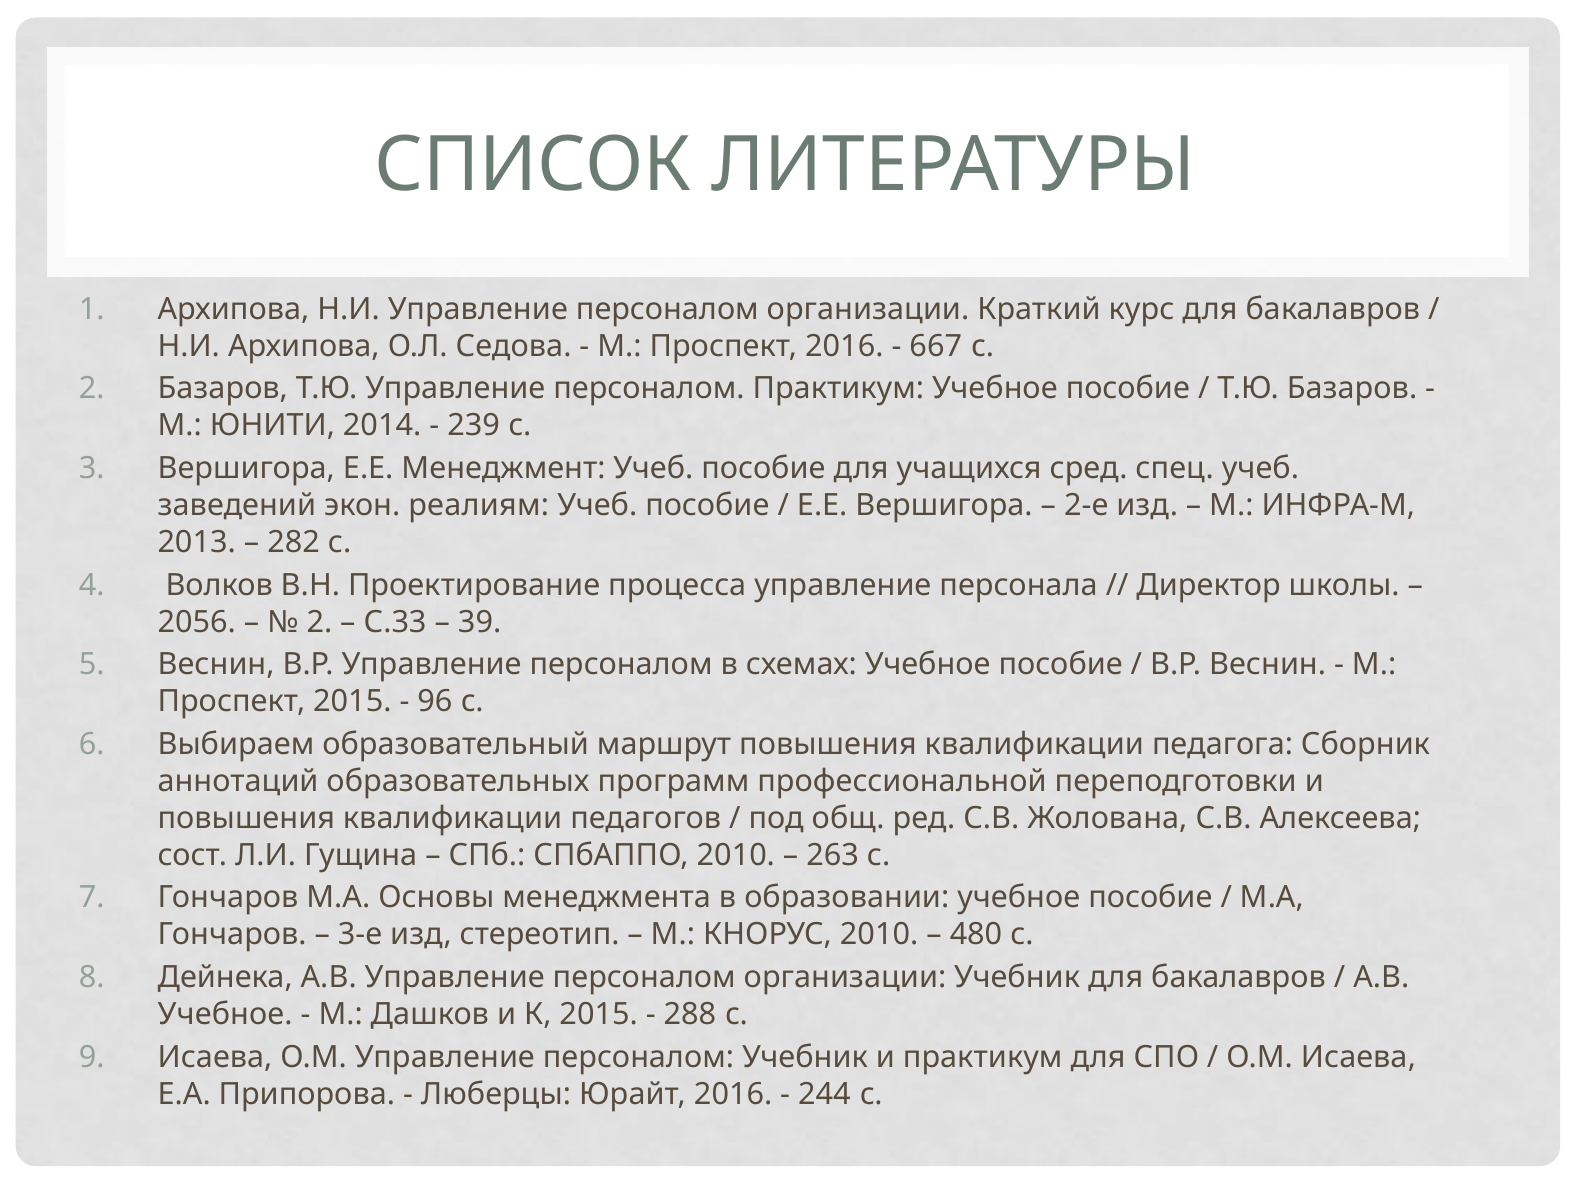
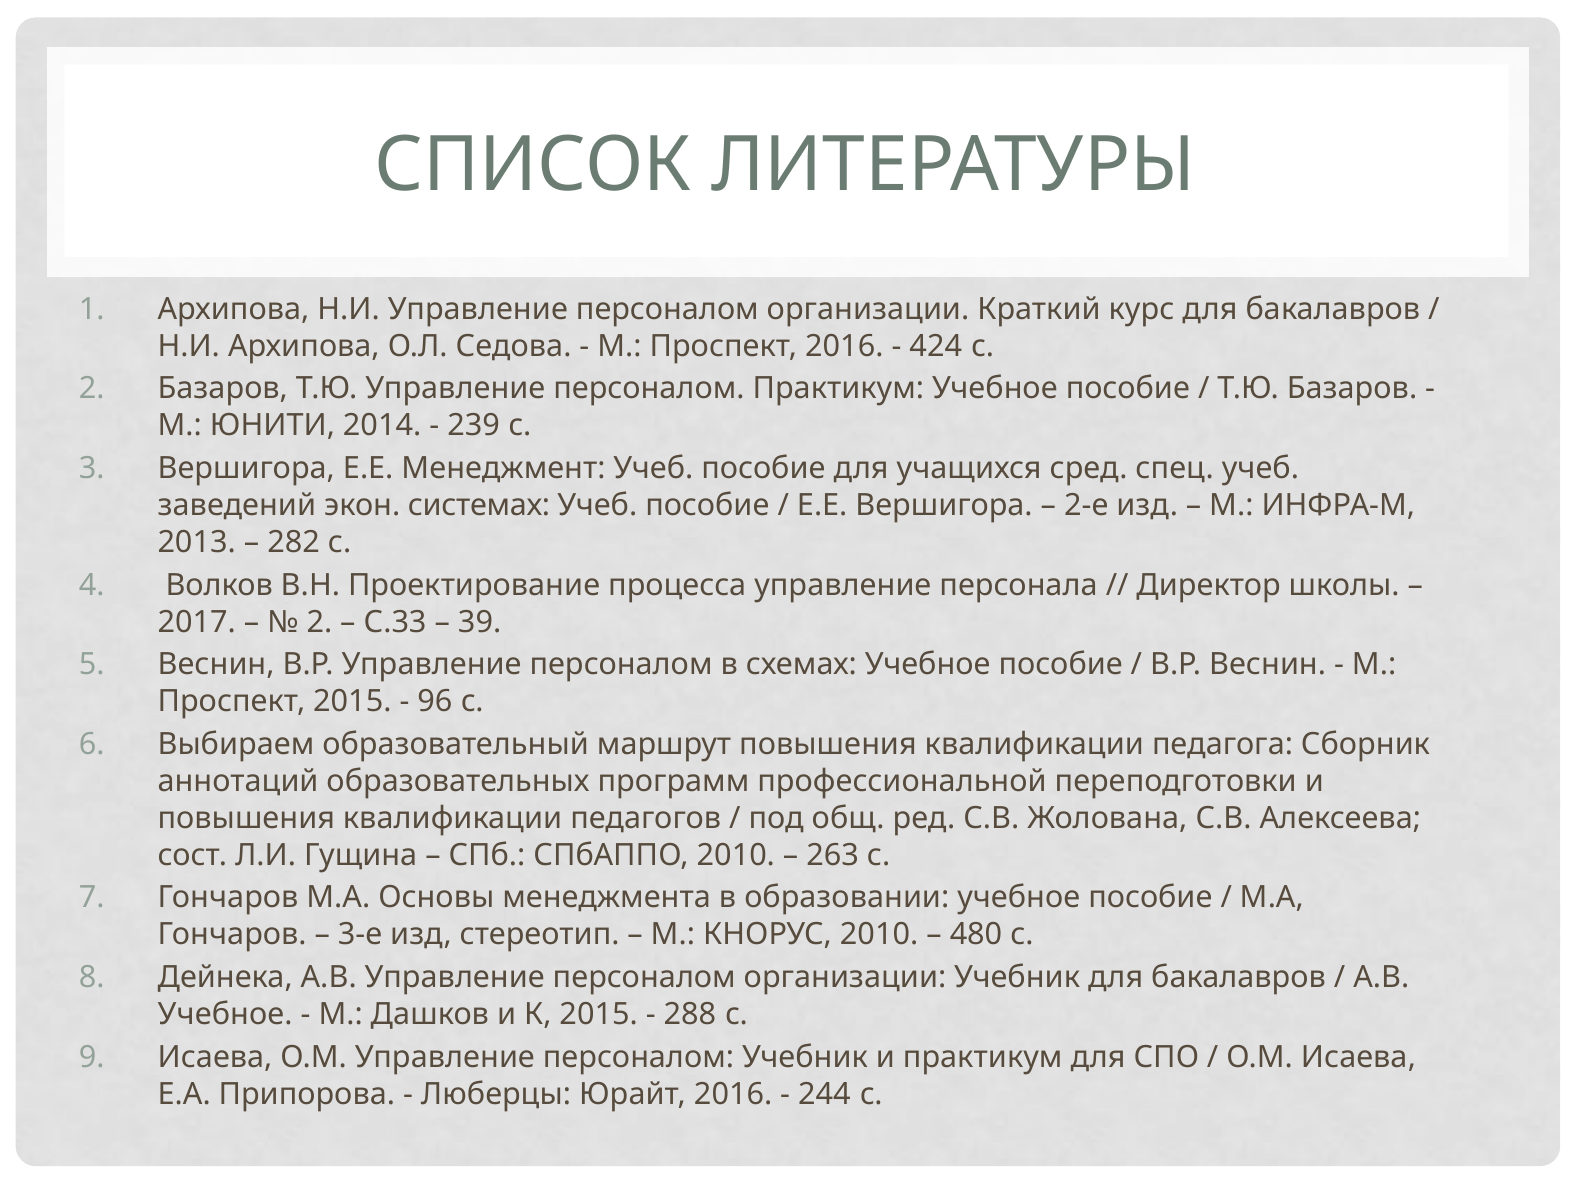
667: 667 -> 424
реалиям: реалиям -> системах
2056: 2056 -> 2017
